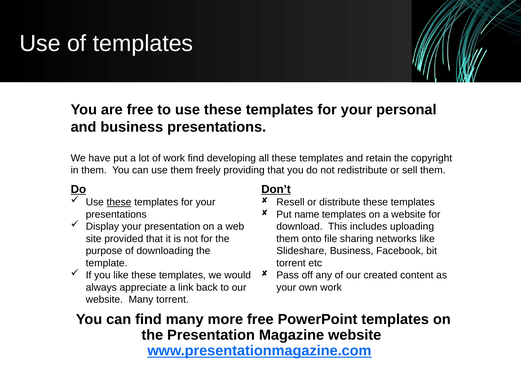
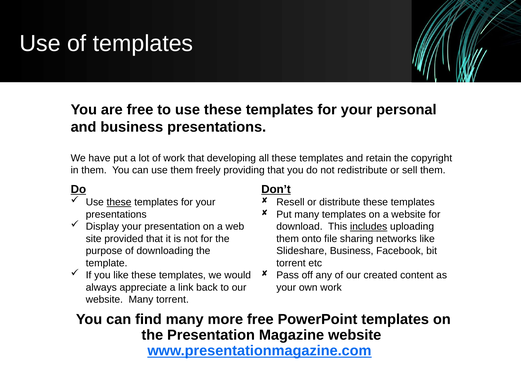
work find: find -> that
Put name: name -> many
includes underline: none -> present
